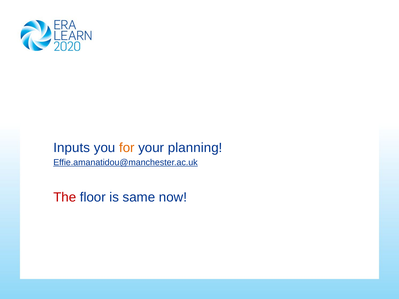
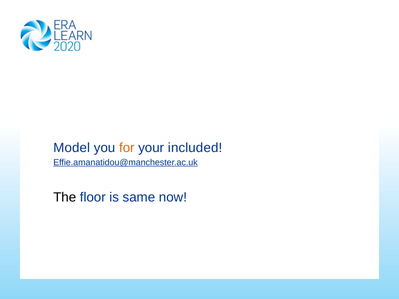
Inputs: Inputs -> Model
planning: planning -> included
The colour: red -> black
